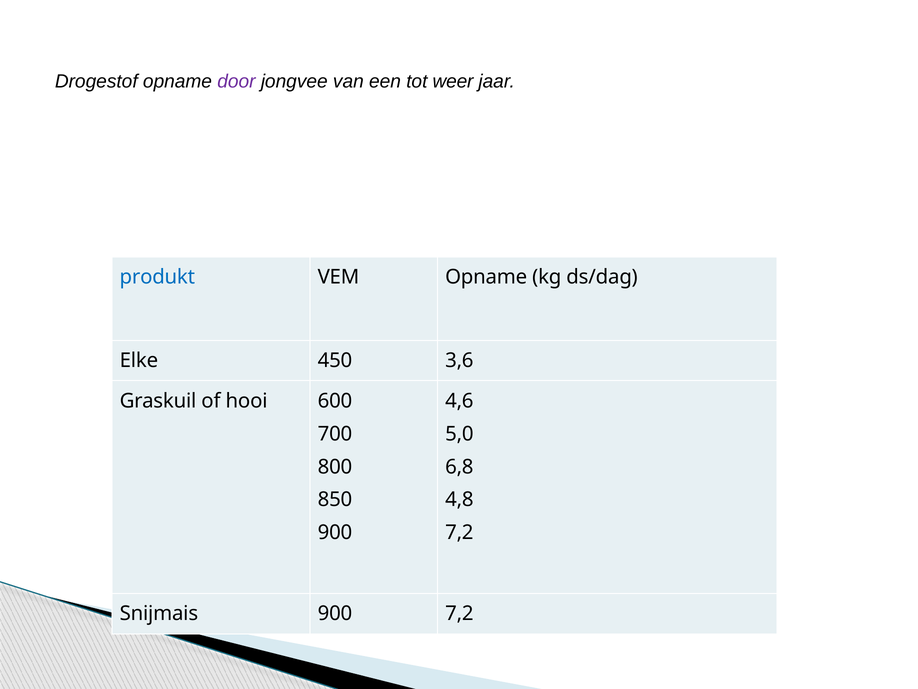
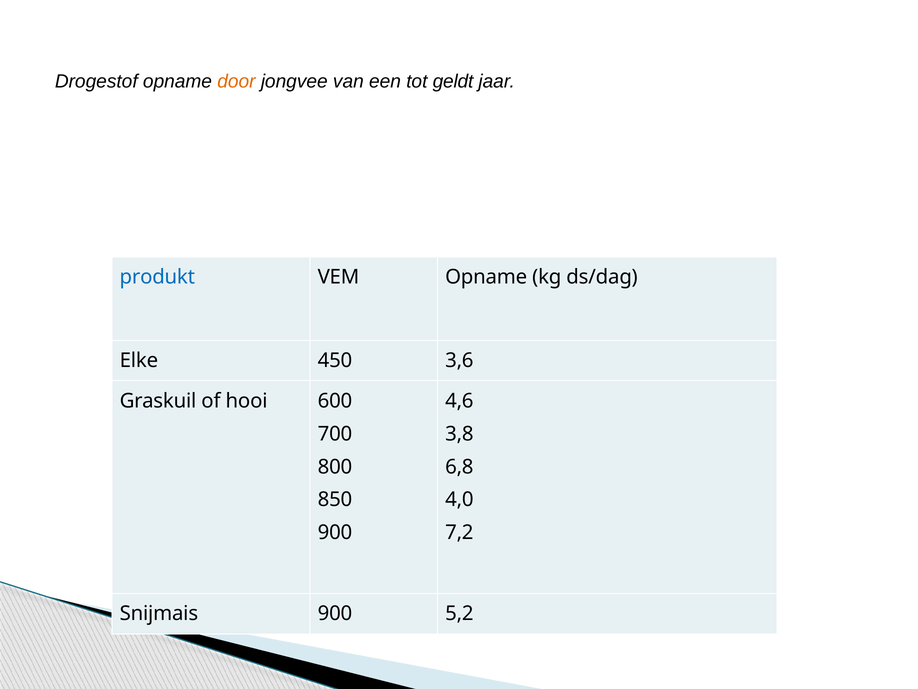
door colour: purple -> orange
weer: weer -> geldt
5,0: 5,0 -> 3,8
4,8: 4,8 -> 4,0
900 7,2: 7,2 -> 5,2
